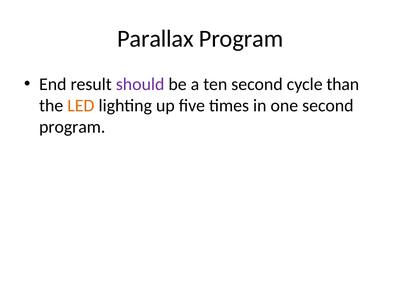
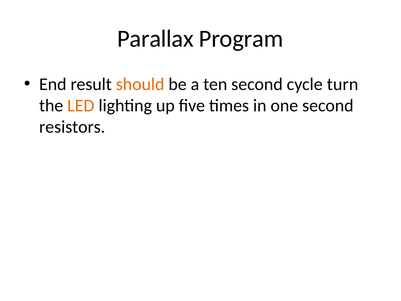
should colour: purple -> orange
than: than -> turn
program at (72, 127): program -> resistors
